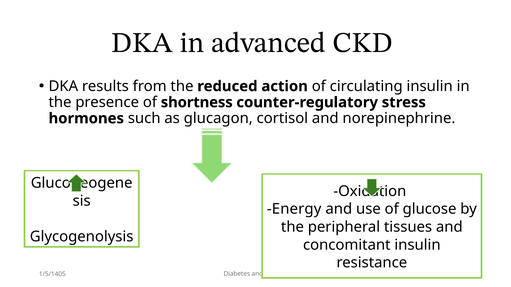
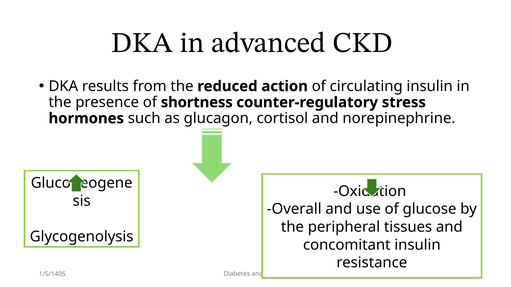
Energy: Energy -> Overall
